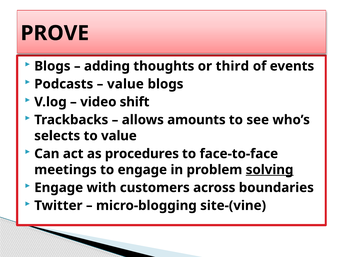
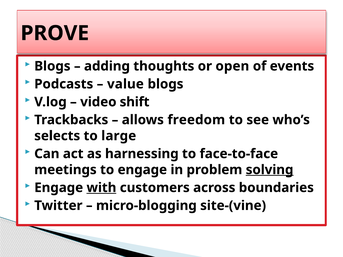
third: third -> open
amounts: amounts -> freedom
to value: value -> large
procedures: procedures -> harnessing
with underline: none -> present
